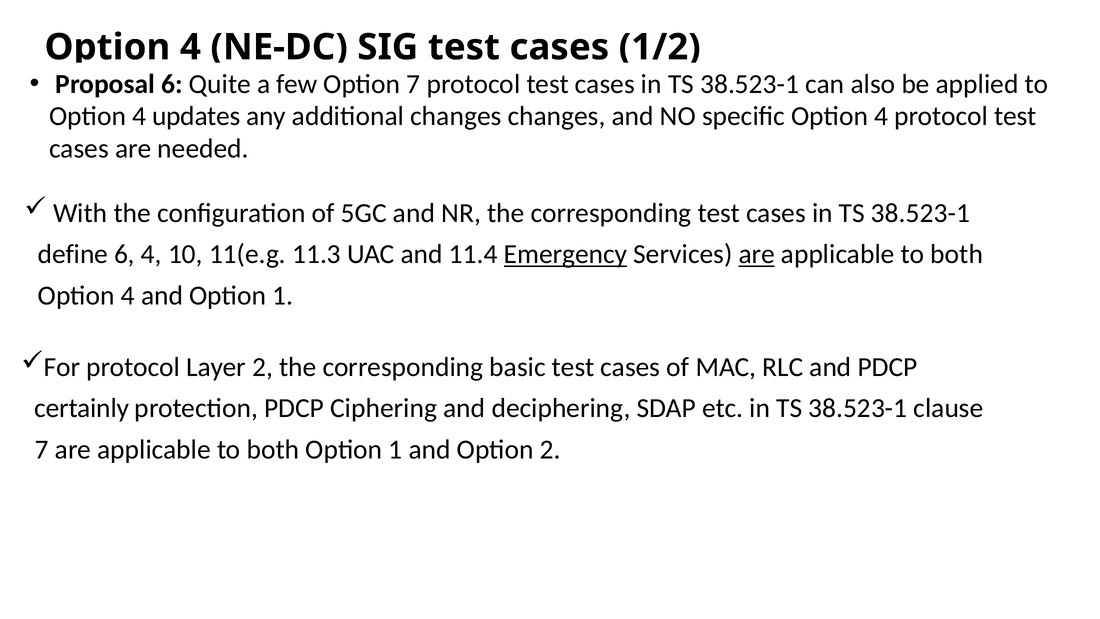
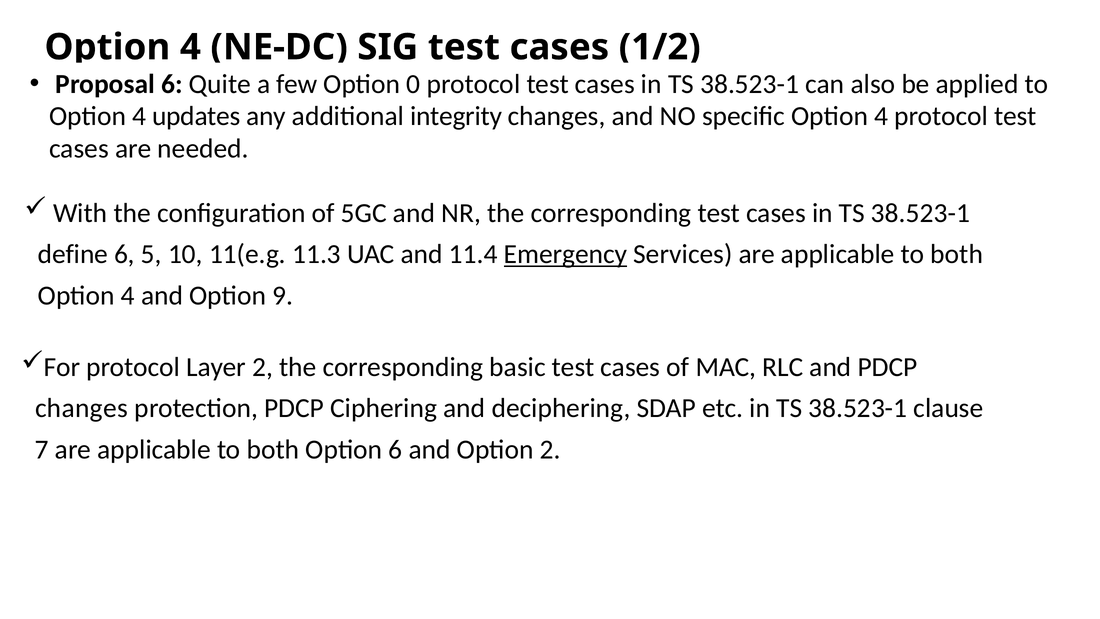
Option 7: 7 -> 0
additional changes: changes -> integrity
6 4: 4 -> 5
are at (757, 254) underline: present -> none
and Option 1: 1 -> 9
certainly at (82, 408): certainly -> changes
both Option 1: 1 -> 6
